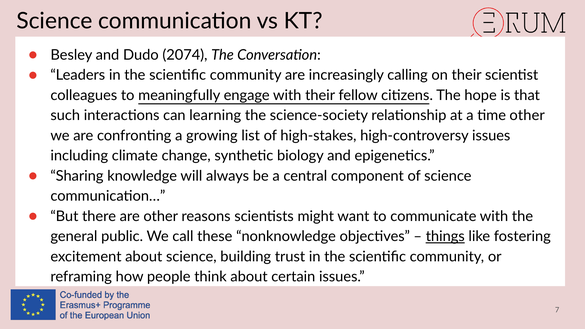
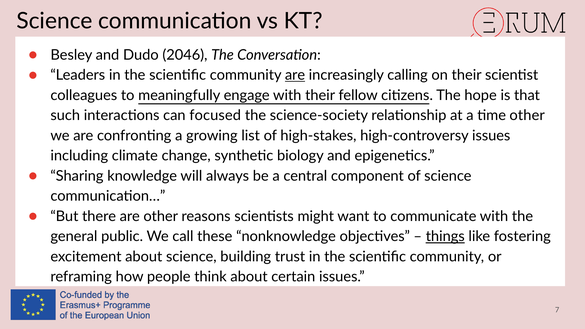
2074: 2074 -> 2046
are at (295, 75) underline: none -> present
learning: learning -> focused
